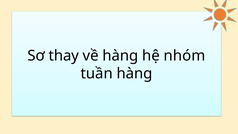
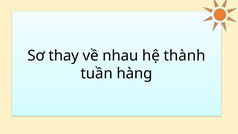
về hàng: hàng -> nhau
nhóm: nhóm -> thành
